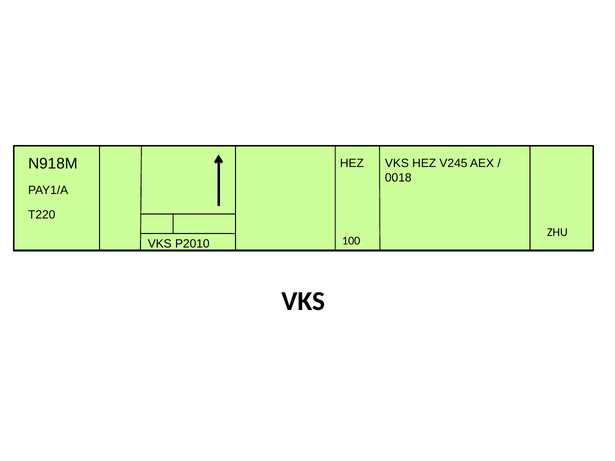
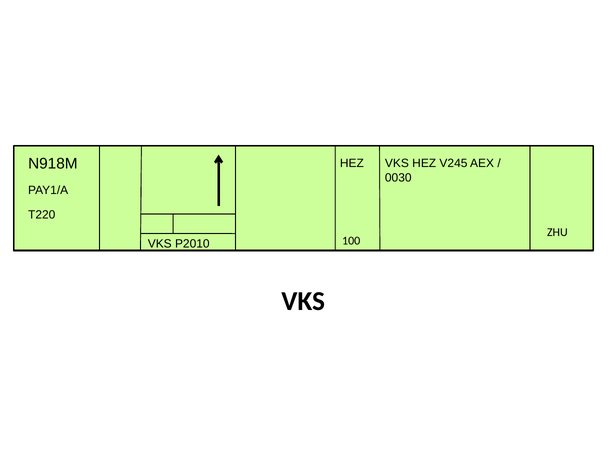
0018: 0018 -> 0030
